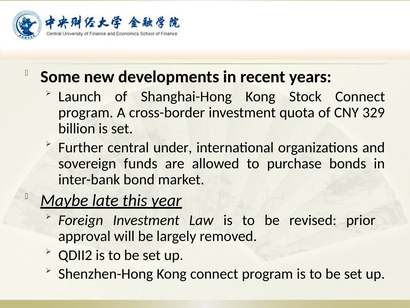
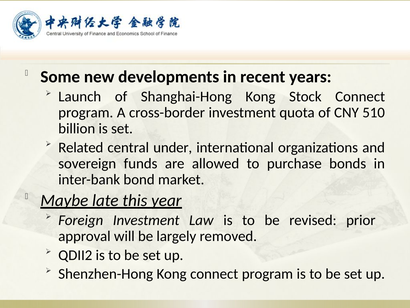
329: 329 -> 510
Further: Further -> Related
